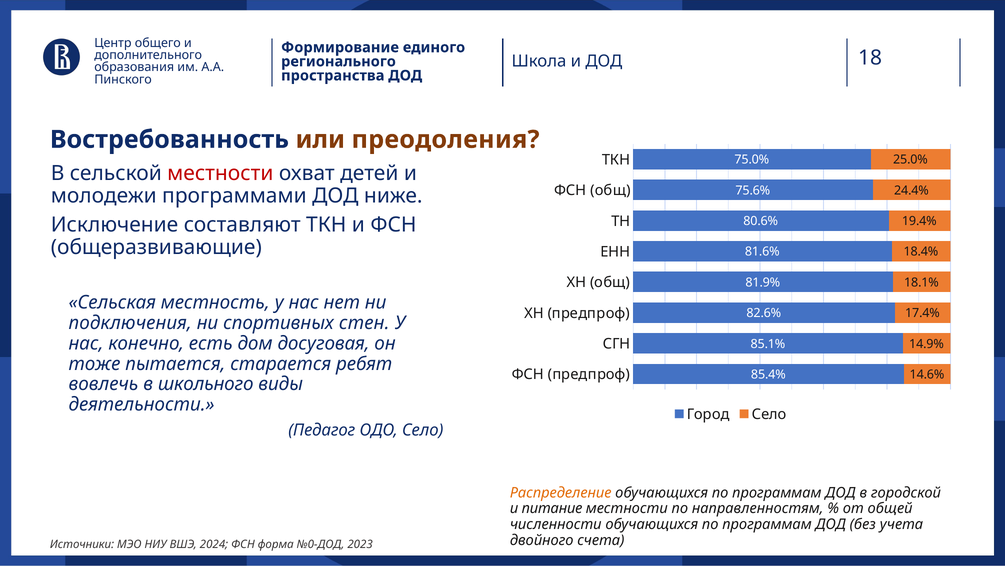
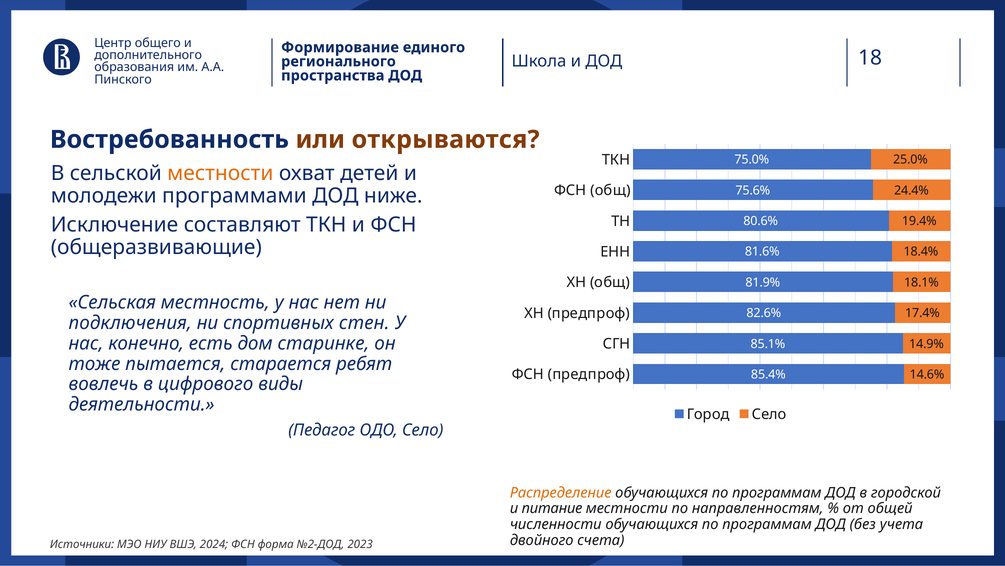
преодоления: преодоления -> открываются
местности at (220, 173) colour: red -> orange
досуговая: досуговая -> старинке
школьного: школьного -> цифрового
№0-ДОД: №0-ДОД -> №2-ДОД
